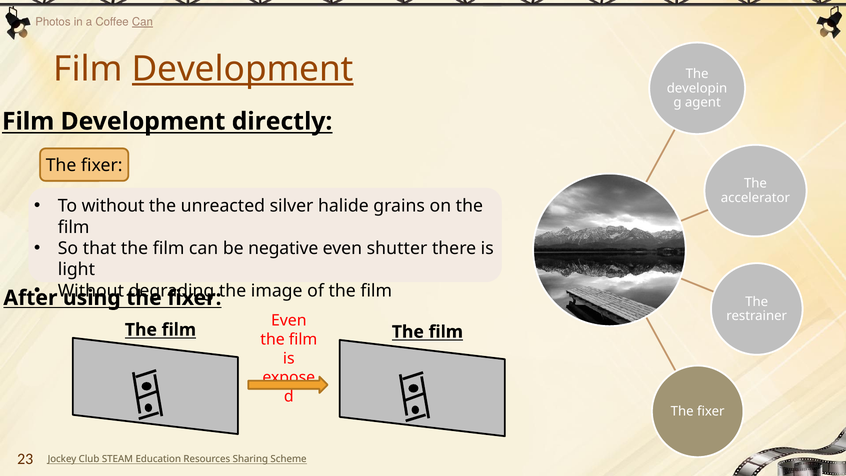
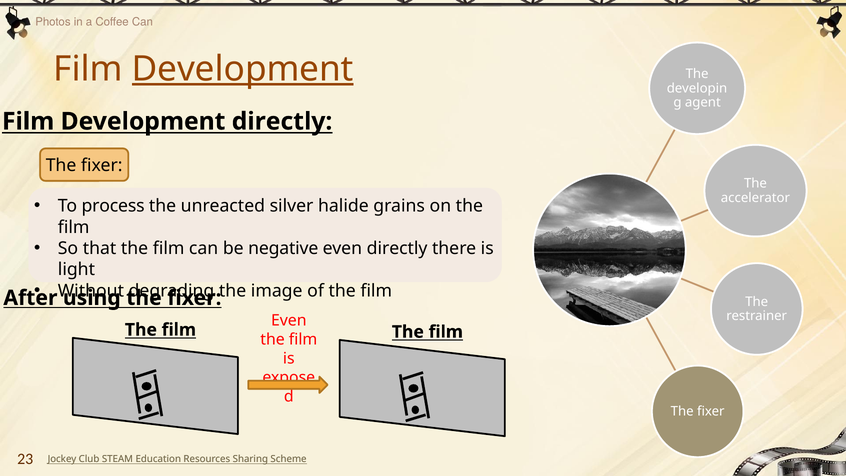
Can at (142, 22) underline: present -> none
To without: without -> process
even shutter: shutter -> directly
